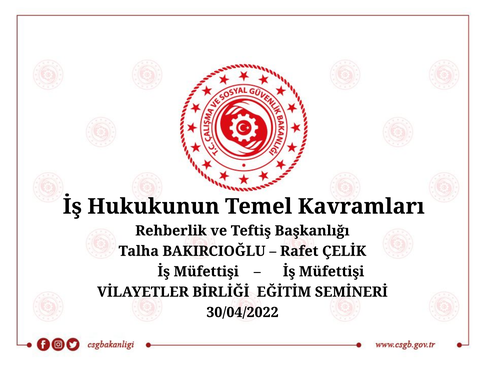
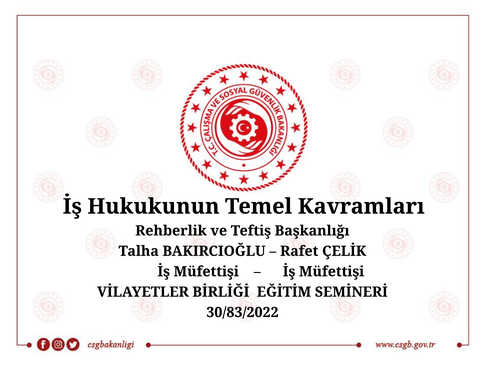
30/04/2022: 30/04/2022 -> 30/83/2022
